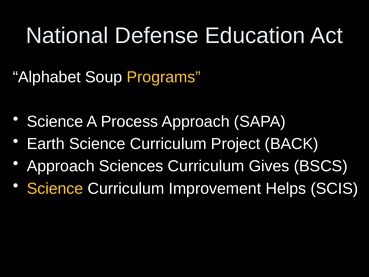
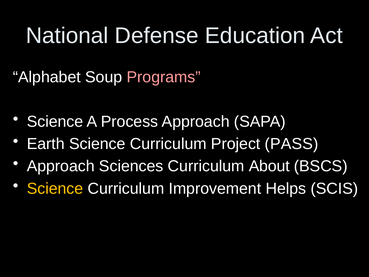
Programs colour: yellow -> pink
BACK: BACK -> PASS
Gives: Gives -> About
